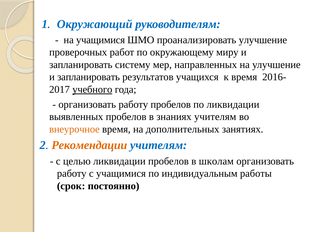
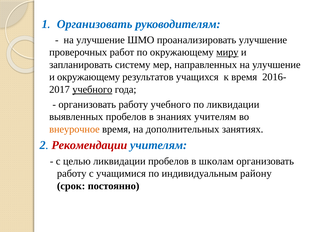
Окружающий at (95, 24): Окружающий -> Организовать
учащимися at (101, 40): учащимися -> улучшение
миру underline: none -> present
запланировать at (89, 77): запланировать -> окружающему
работу пробелов: пробелов -> учебного
Рекомендации colour: orange -> red
работы: работы -> району
